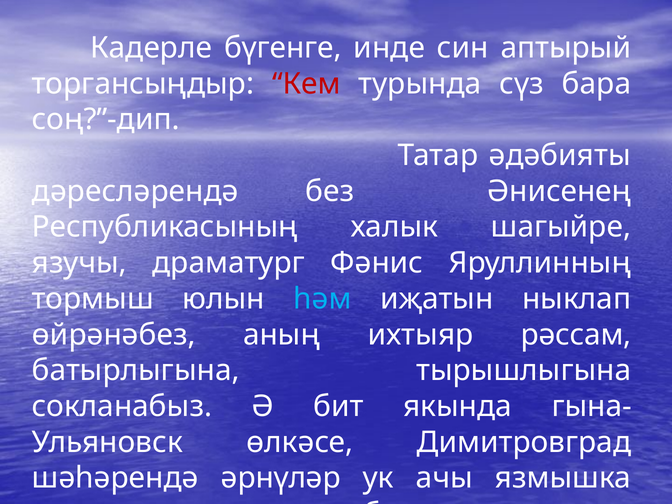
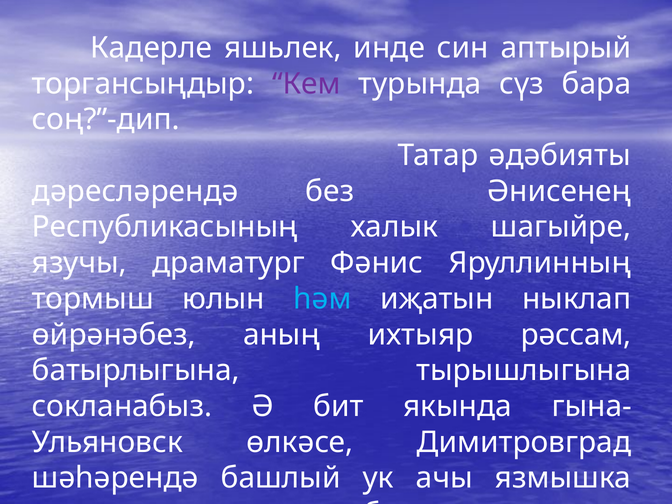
бүгенге: бүгенге -> яшьлек
Кем colour: red -> purple
әрнүләр: әрнүләр -> башлый
